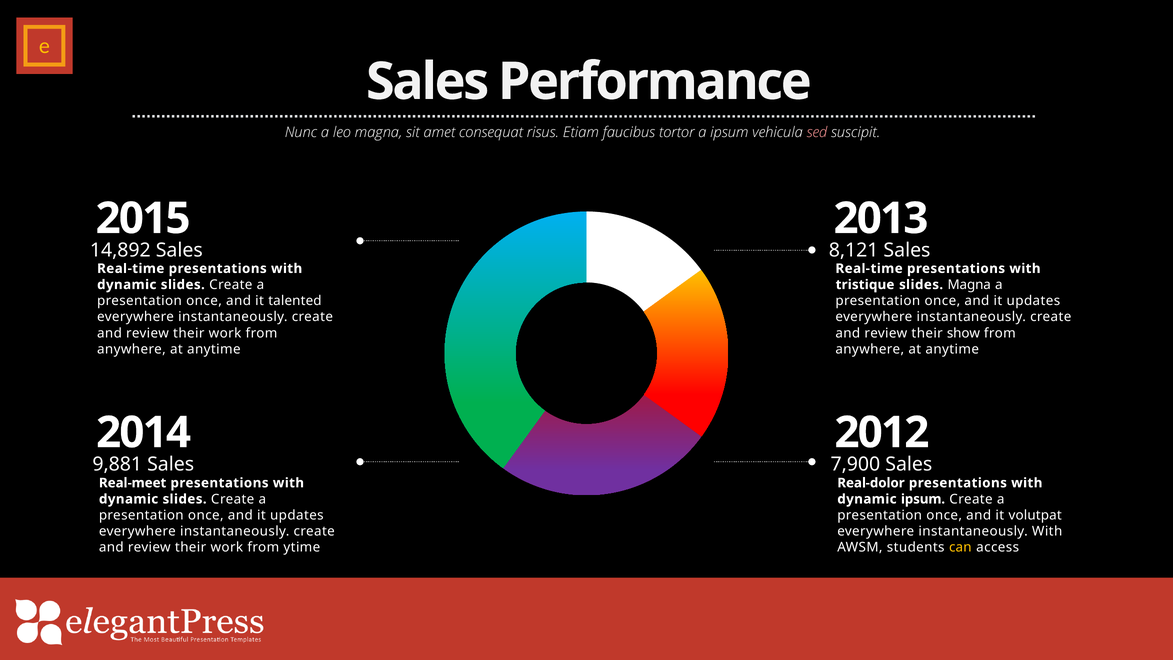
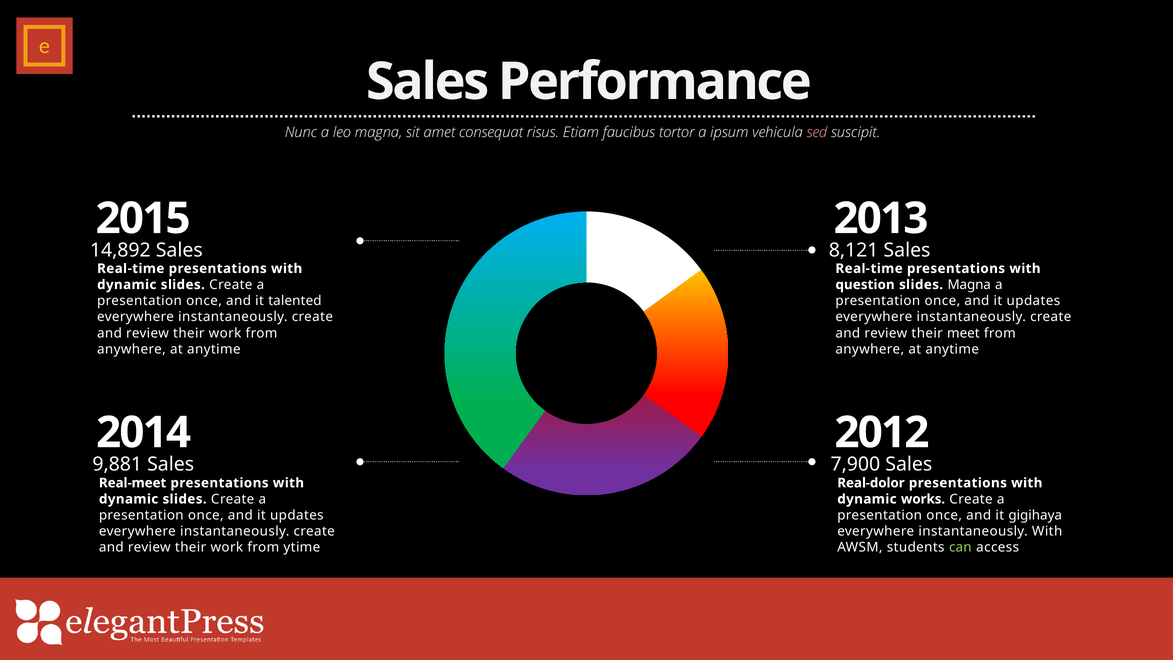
tristique: tristique -> question
show: show -> meet
dynamic ipsum: ipsum -> works
volutpat: volutpat -> gigihaya
can colour: yellow -> light green
